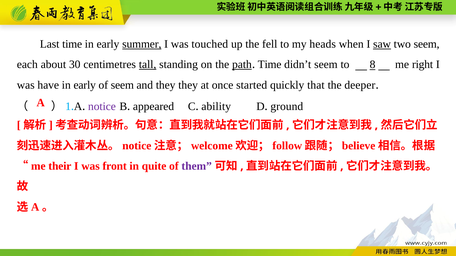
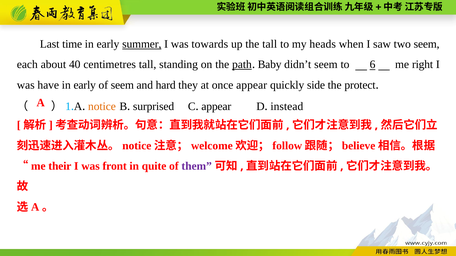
touched: touched -> towards
the fell: fell -> tall
saw underline: present -> none
30: 30 -> 40
tall at (148, 65) underline: present -> none
Time at (270, 65): Time -> Baby
8: 8 -> 6
and they: they -> hard
once started: started -> appear
that: that -> side
deeper: deeper -> protect
notice colour: purple -> orange
appeared: appeared -> surprised
ability at (216, 107): ability -> appear
ground: ground -> instead
